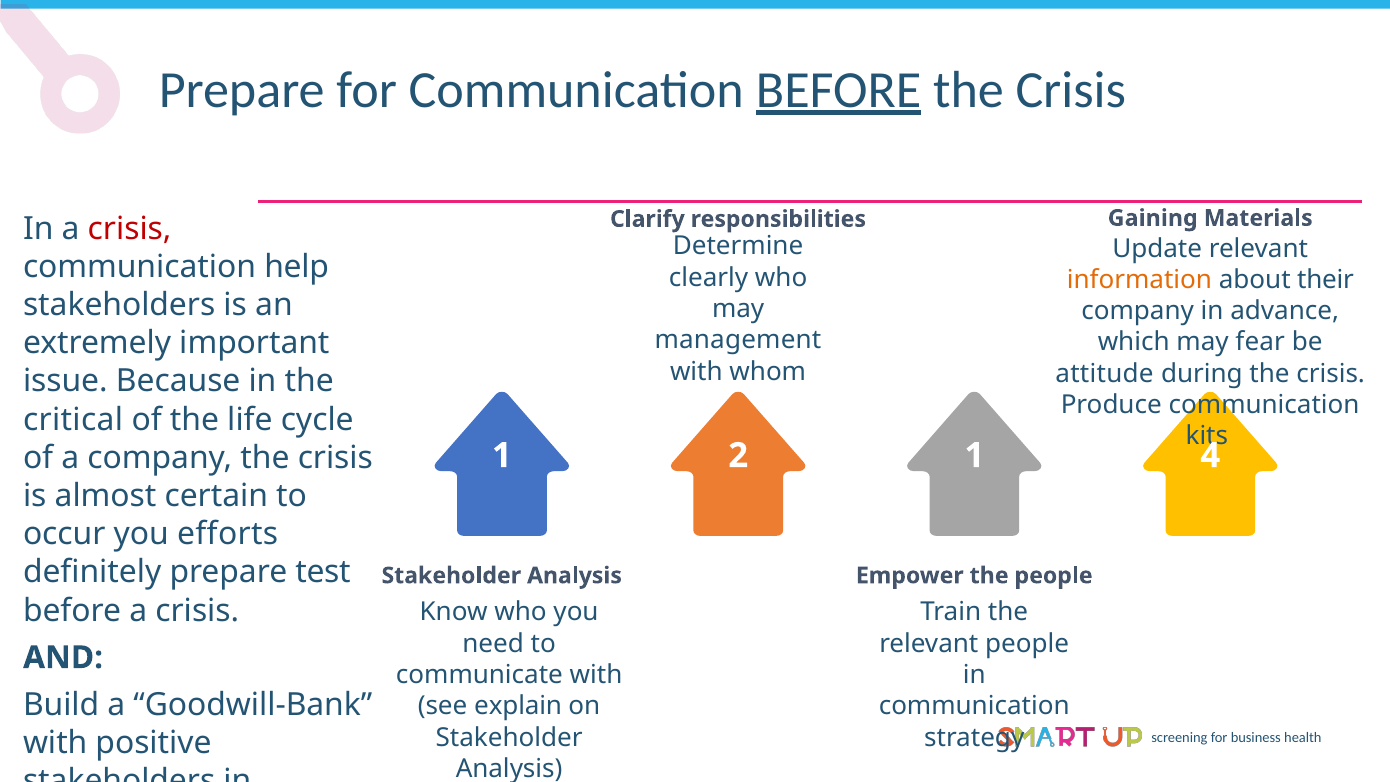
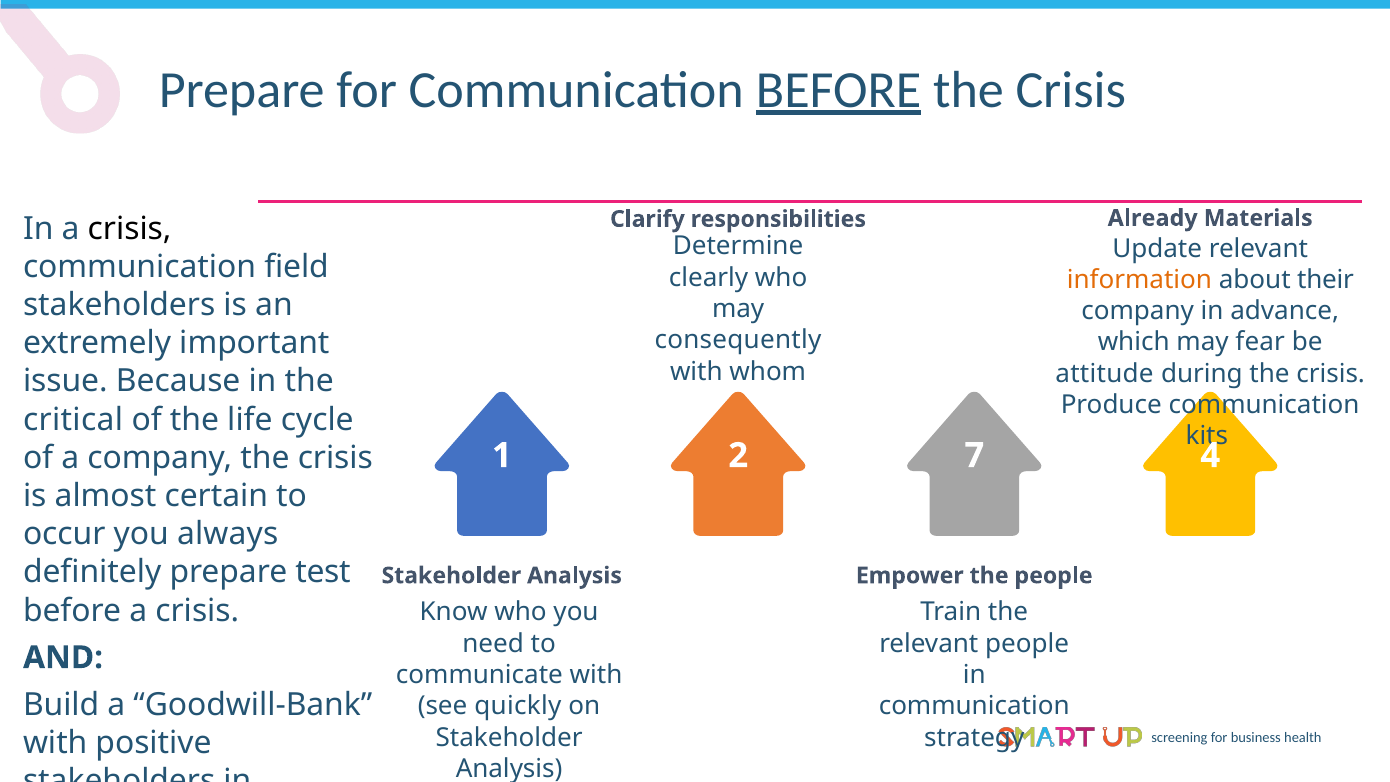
Gaining: Gaining -> Already
crisis at (130, 228) colour: red -> black
help: help -> field
management: management -> consequently
2 1: 1 -> 7
efforts: efforts -> always
explain: explain -> quickly
